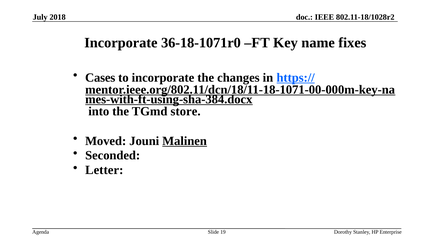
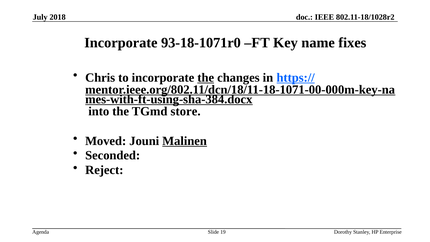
36-18-1071r0: 36-18-1071r0 -> 93-18-1071r0
Cases: Cases -> Chris
the at (206, 78) underline: none -> present
Letter: Letter -> Reject
